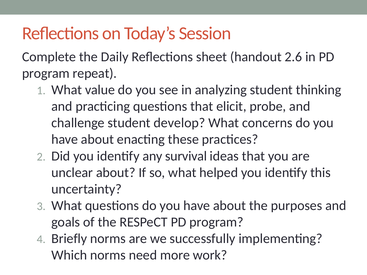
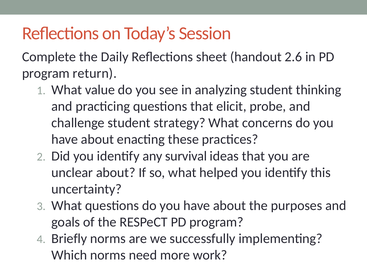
repeat: repeat -> return
develop: develop -> strategy
